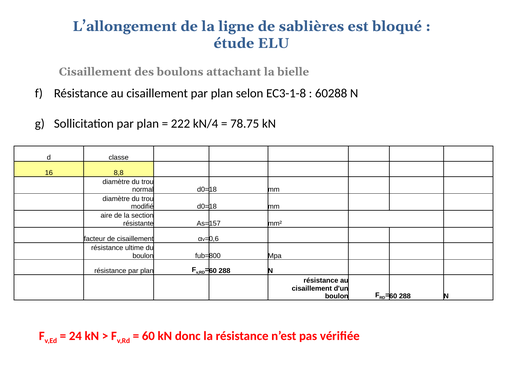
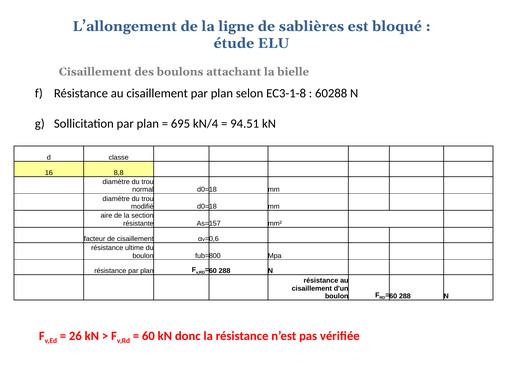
222: 222 -> 695
78.75: 78.75 -> 94.51
24: 24 -> 26
